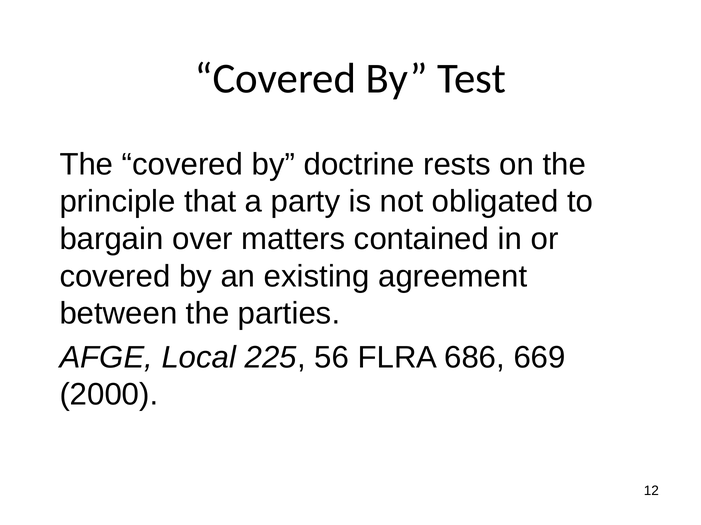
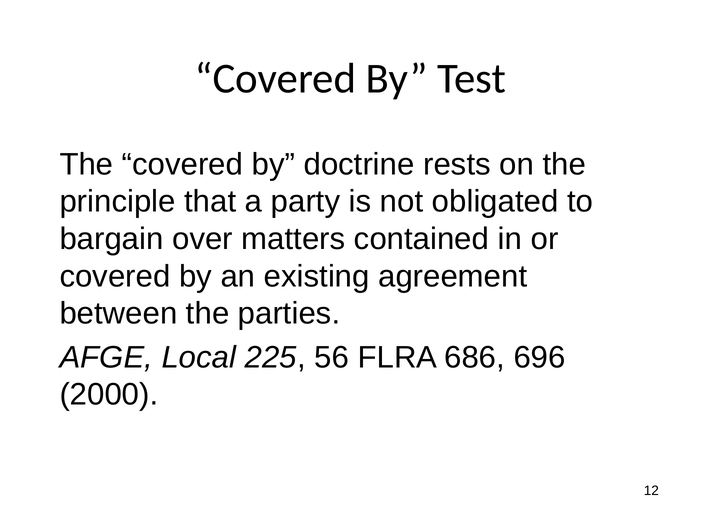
669: 669 -> 696
